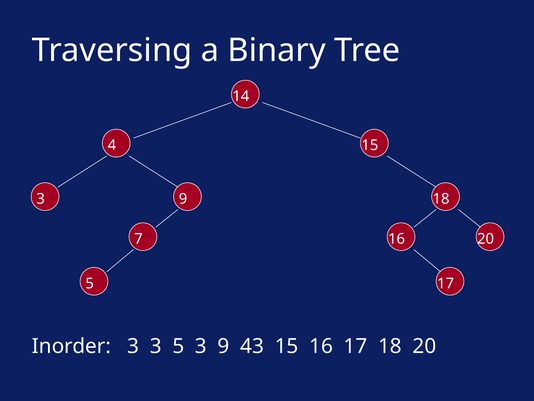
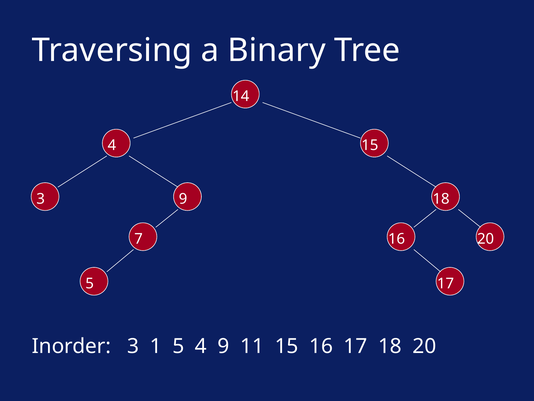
3 3: 3 -> 1
5 3: 3 -> 4
43: 43 -> 11
